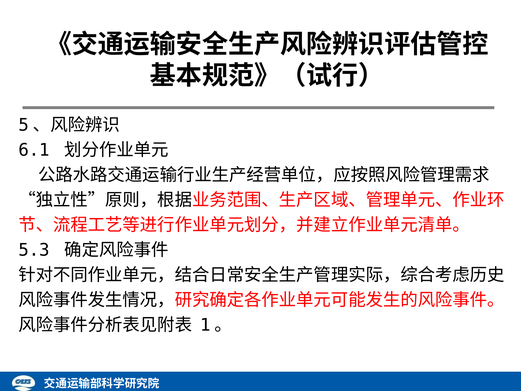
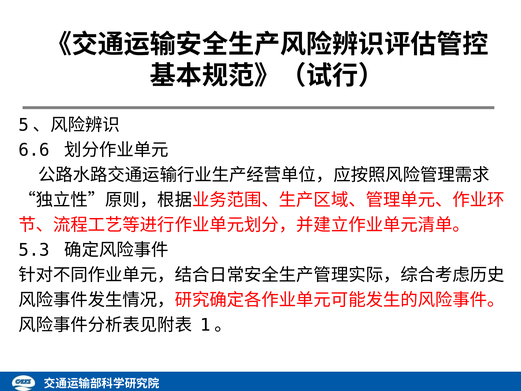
6.1: 6.1 -> 6.6
